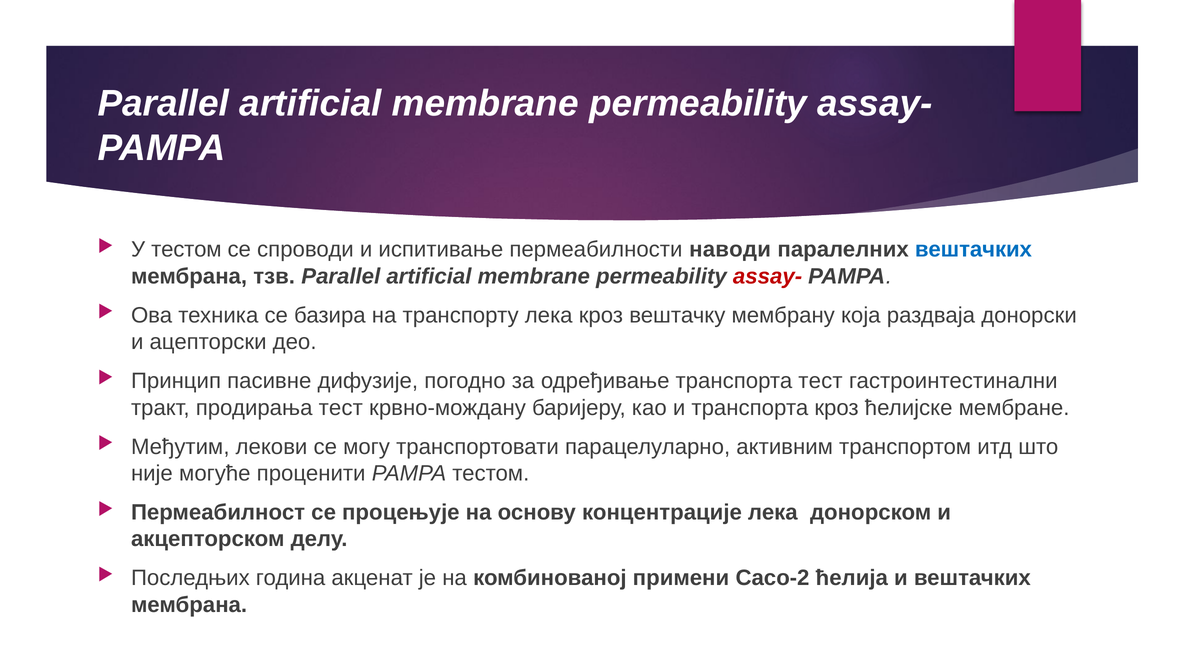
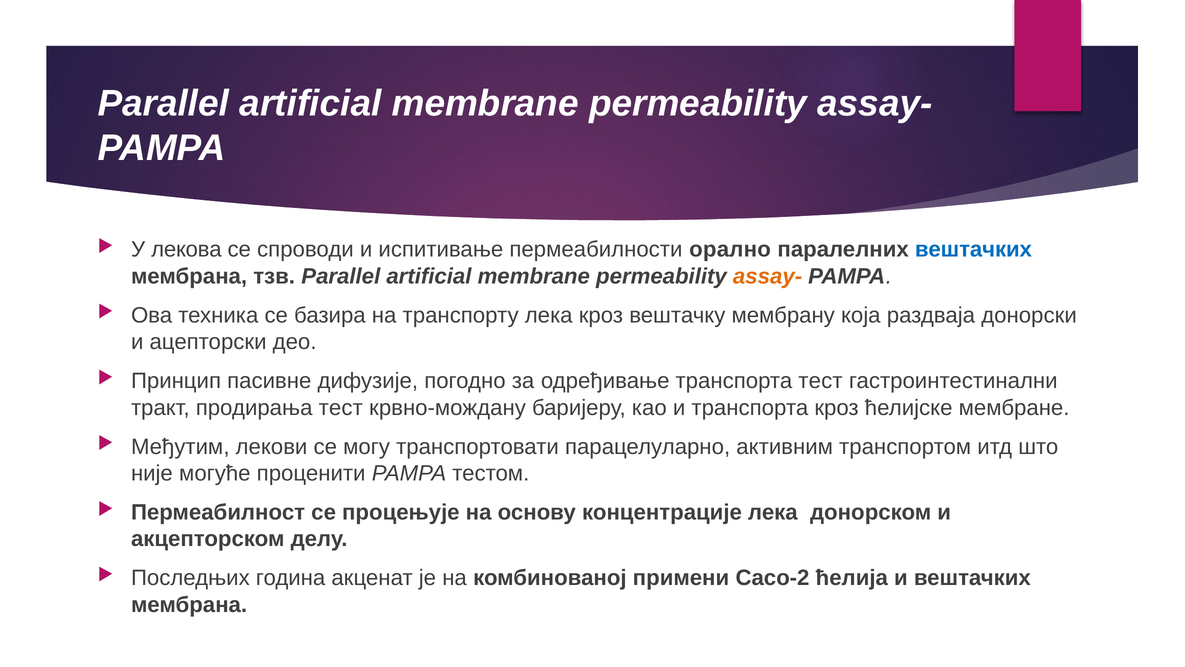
У тестом: тестом -> лекова
наводи: наводи -> орално
assay- at (768, 276) colour: red -> orange
